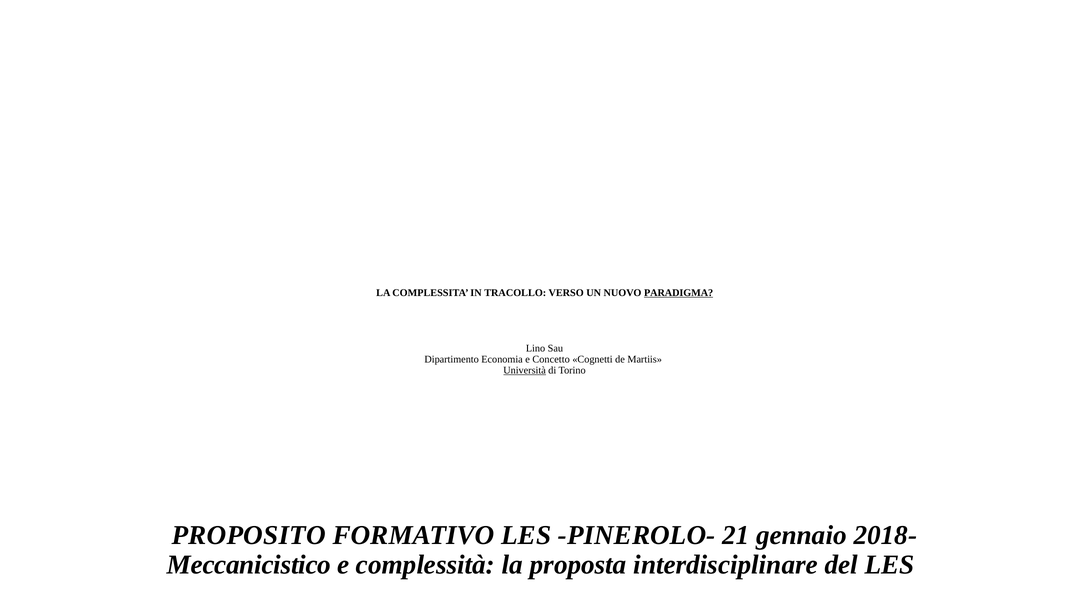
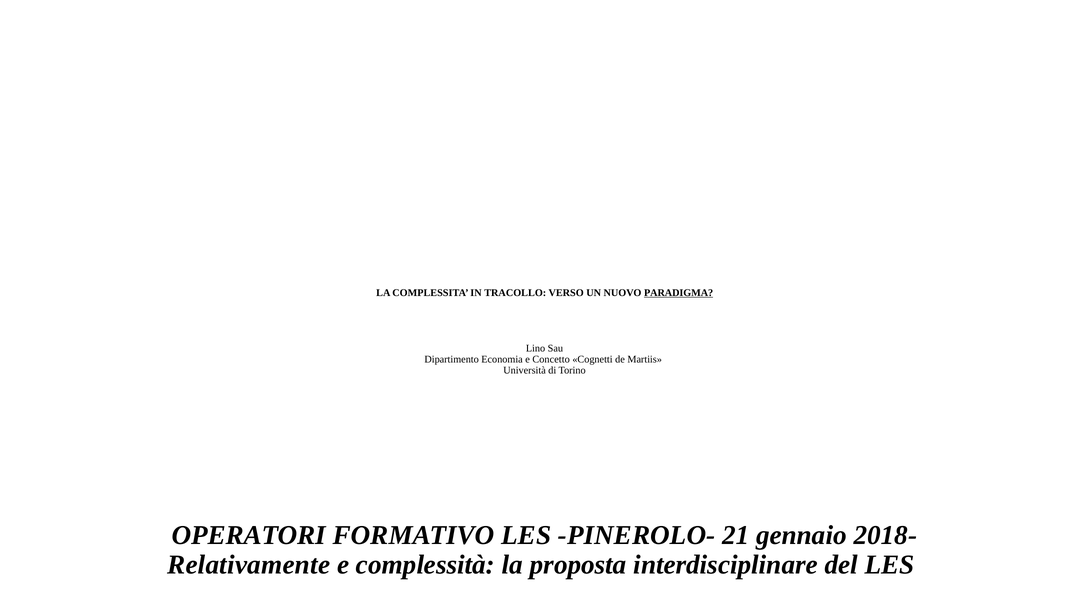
Università underline: present -> none
PROPOSITO: PROPOSITO -> OPERATORI
Meccanicistico: Meccanicistico -> Relativamente
